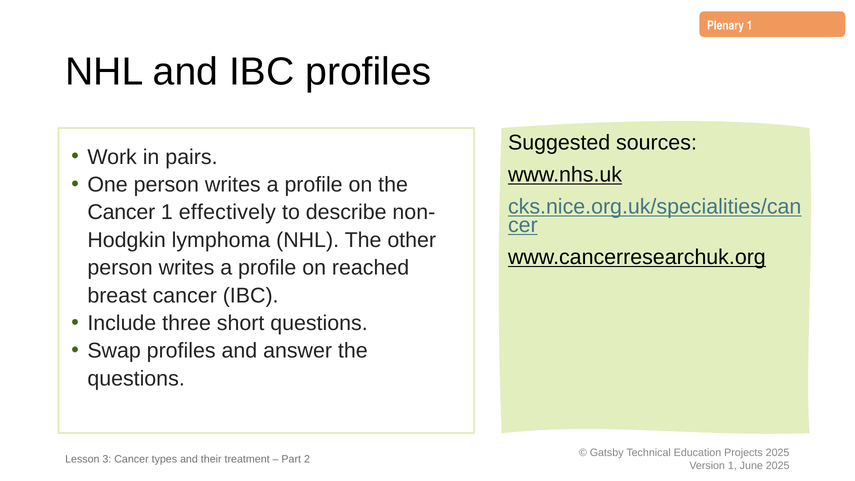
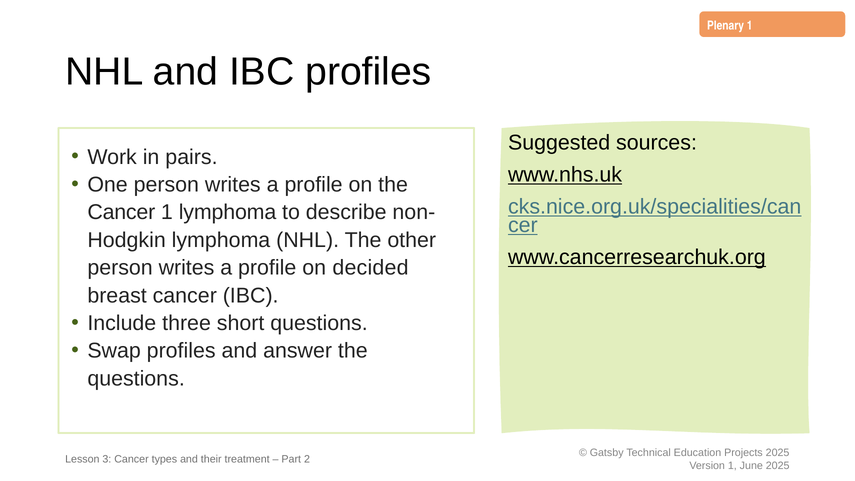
1 effectively: effectively -> lymphoma
reached: reached -> decided
